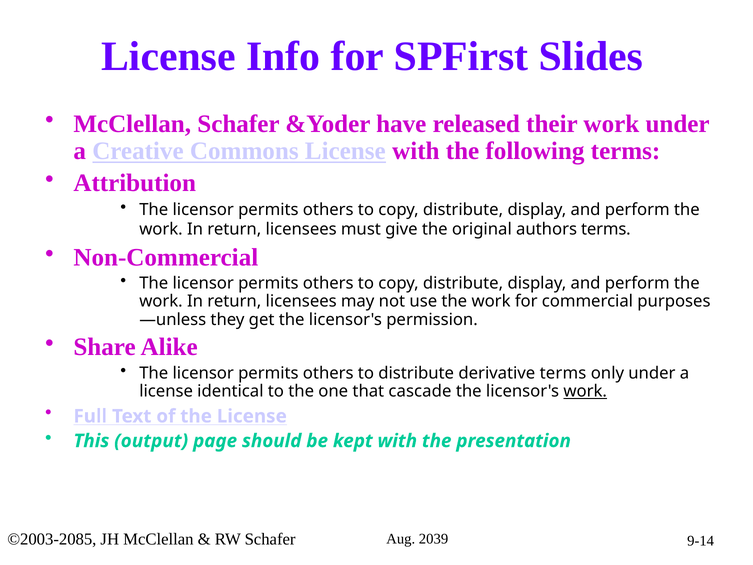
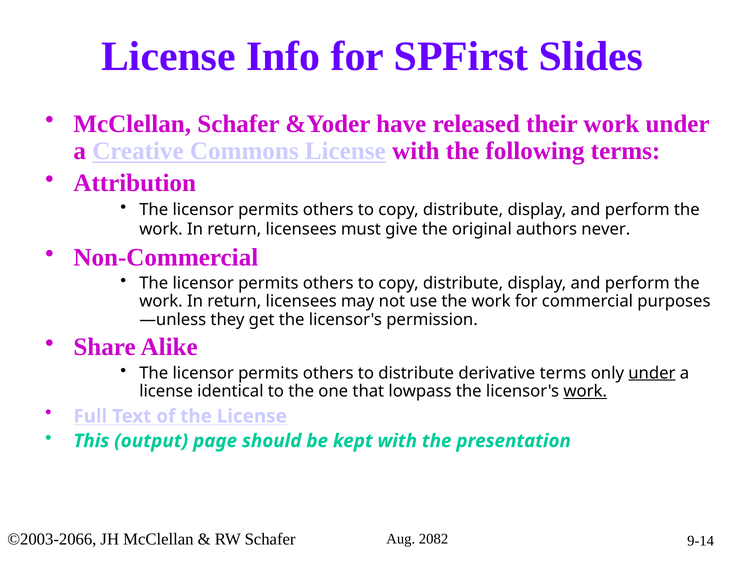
authors terms: terms -> never
under at (652, 373) underline: none -> present
cascade: cascade -> lowpass
©2003-2085: ©2003-2085 -> ©2003-2066
2039: 2039 -> 2082
